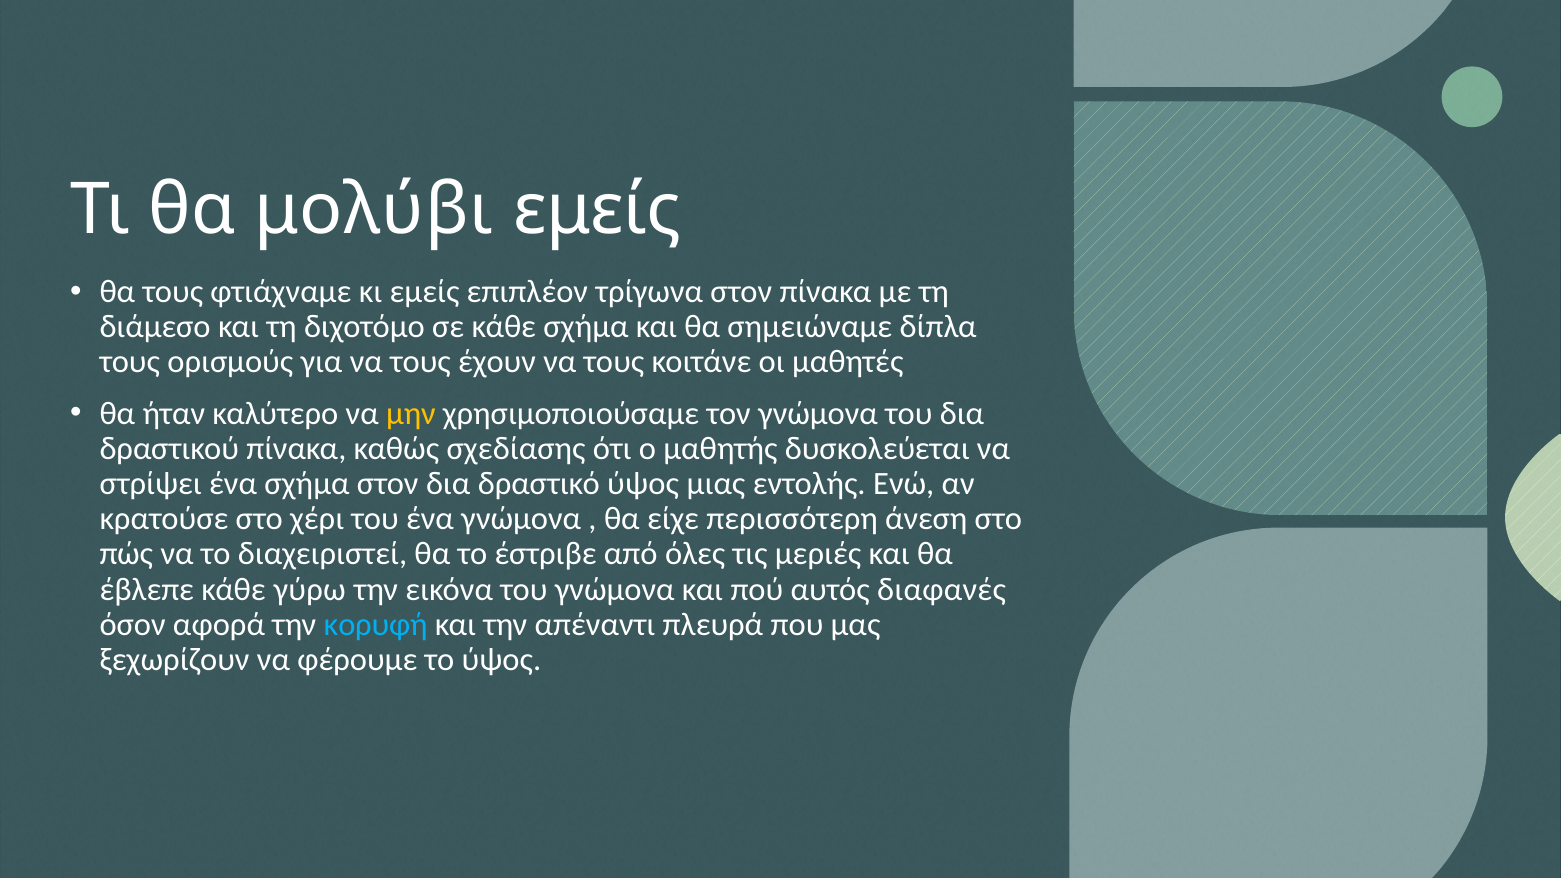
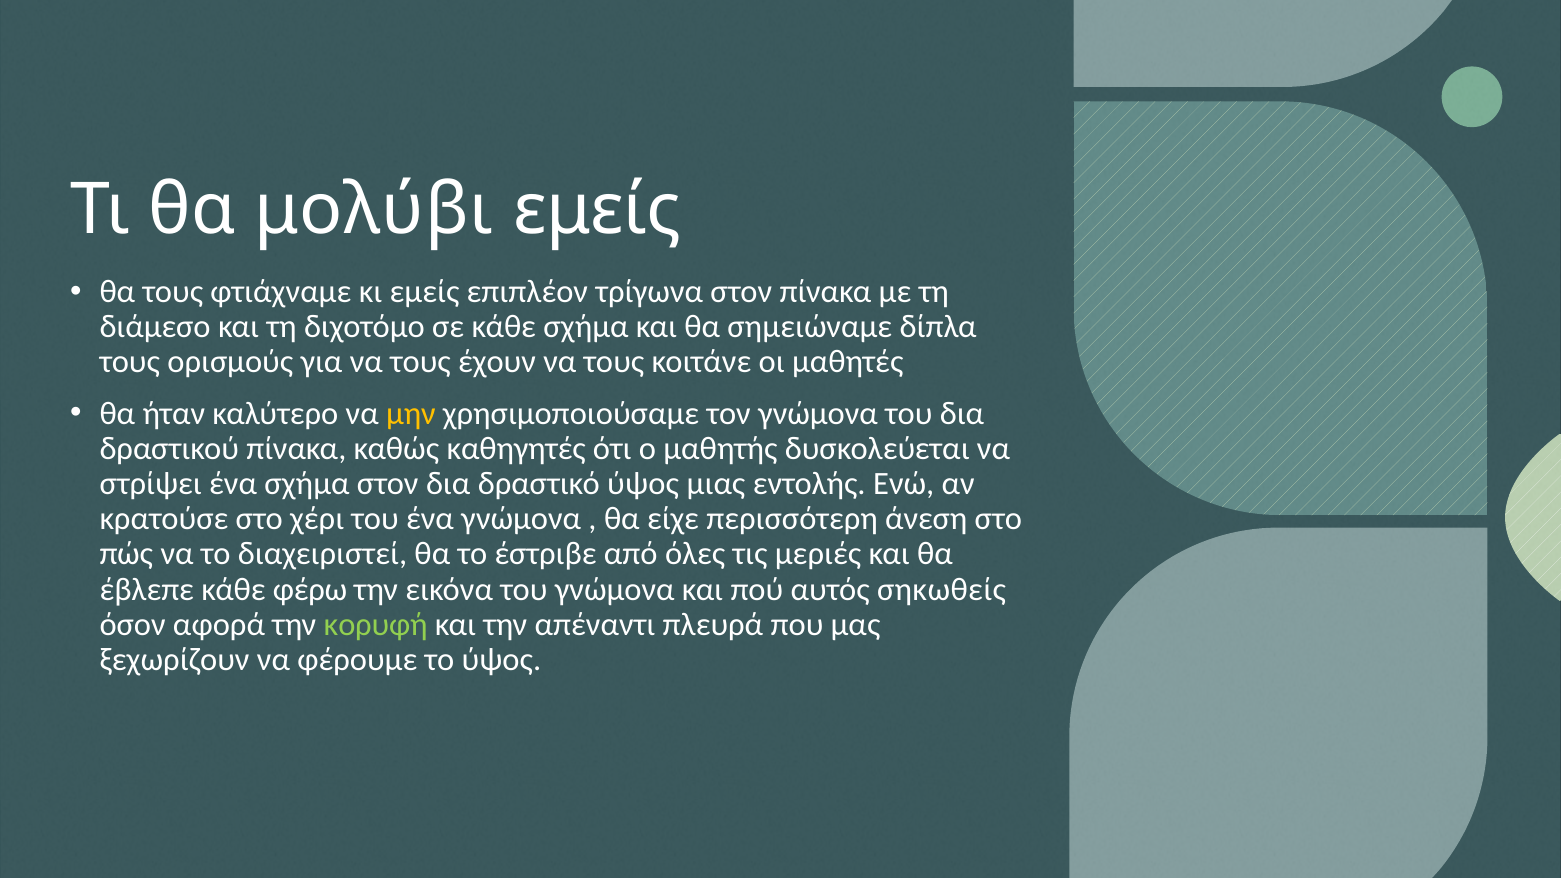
σχεδίασης: σχεδίασης -> καθηγητές
γύρω: γύρω -> φέρω
διαφανές: διαφανές -> σηκωθείς
κορυφή colour: light blue -> light green
